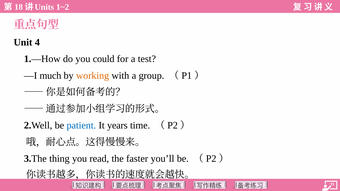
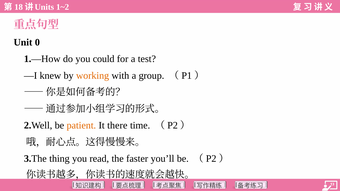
4: 4 -> 0
much: much -> knew
patient colour: blue -> orange
years: years -> there
